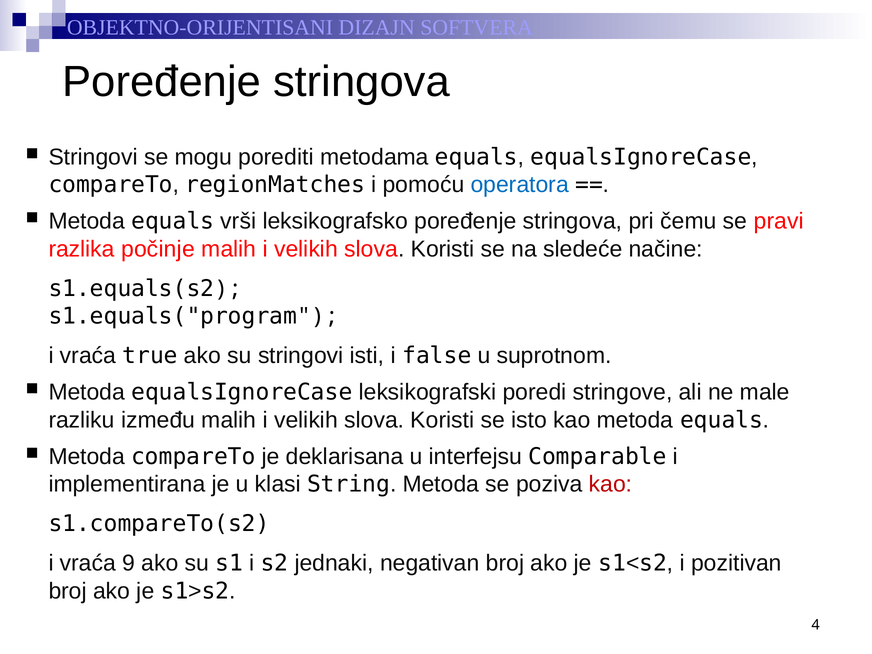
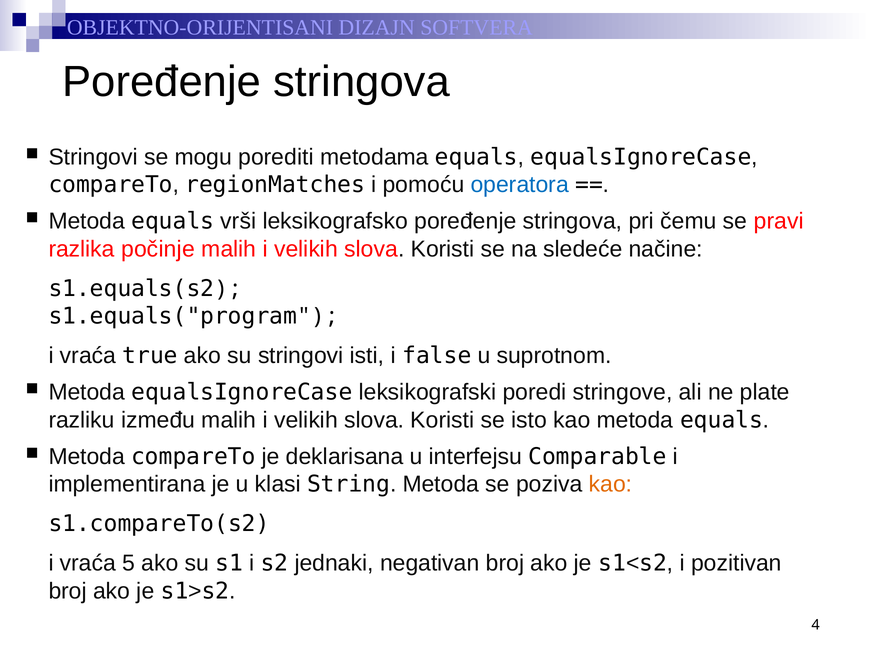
male: male -> plate
kao at (611, 484) colour: red -> orange
9: 9 -> 5
